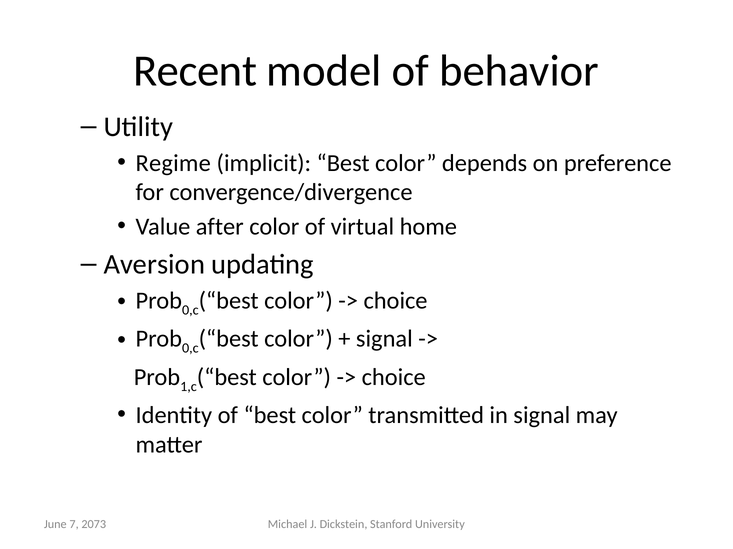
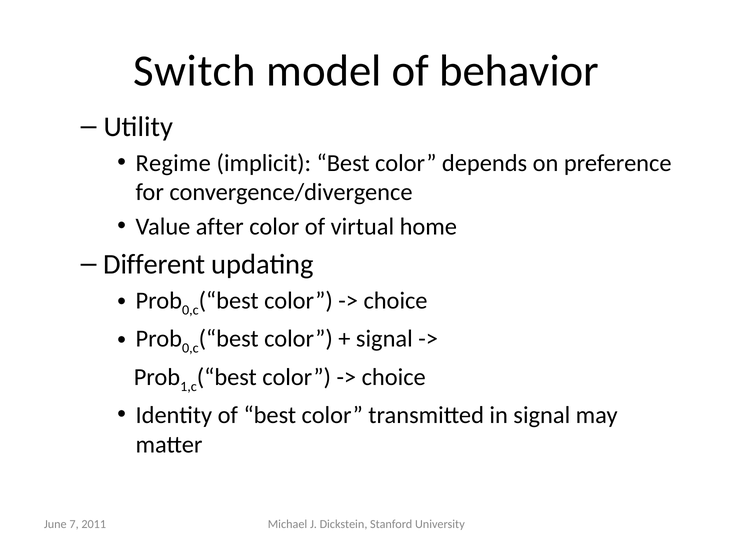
Recent: Recent -> Switch
Aversion: Aversion -> Different
2073: 2073 -> 2011
